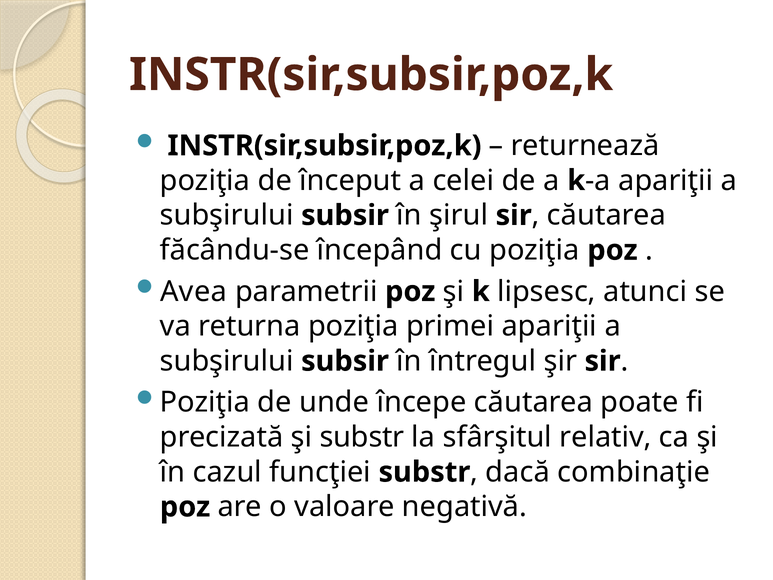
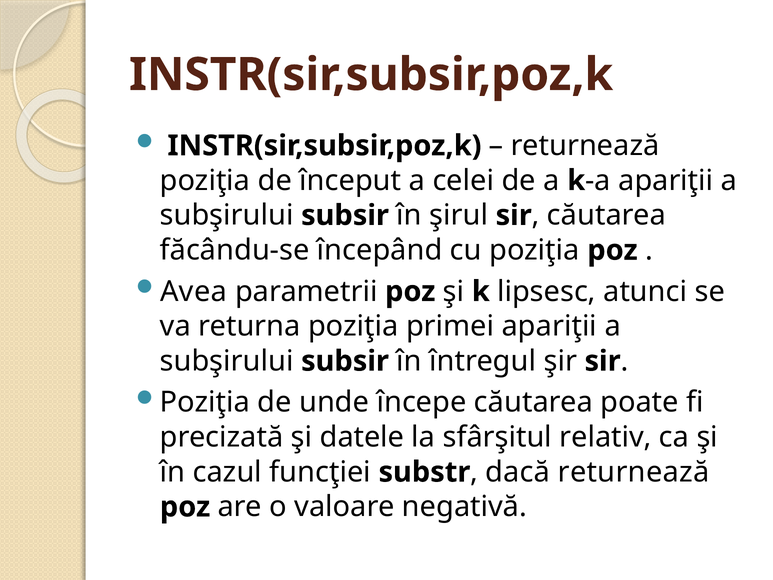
şi substr: substr -> datele
dacă combinaţie: combinaţie -> returnează
